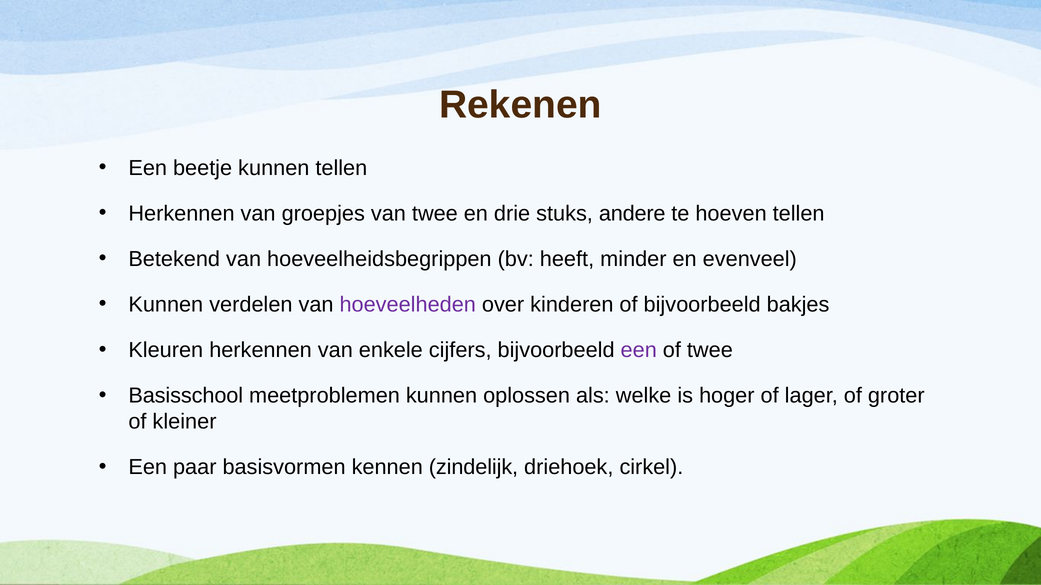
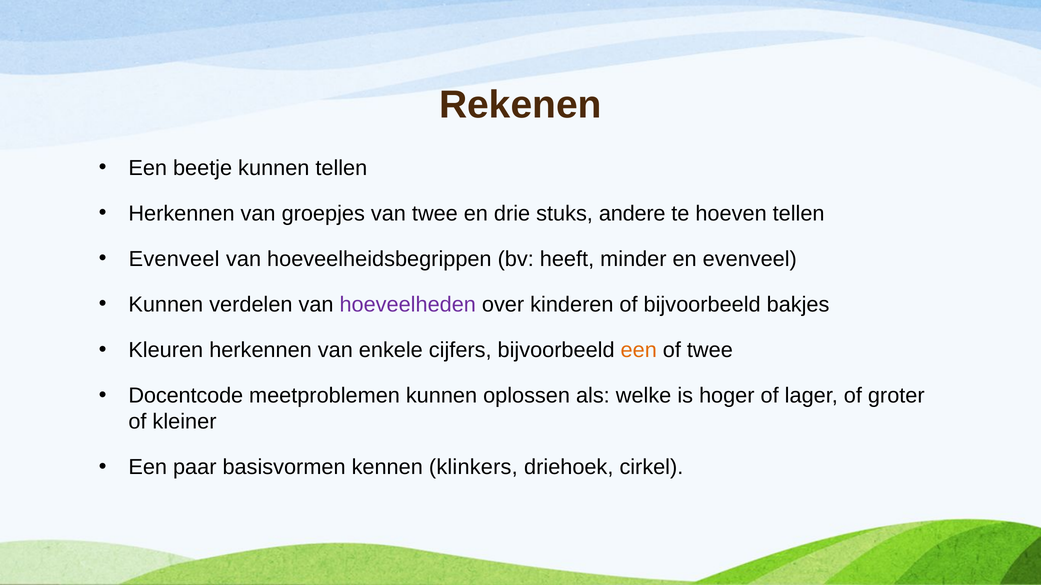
Betekend at (174, 259): Betekend -> Evenveel
een at (639, 350) colour: purple -> orange
Basisschool: Basisschool -> Docentcode
zindelijk: zindelijk -> klinkers
